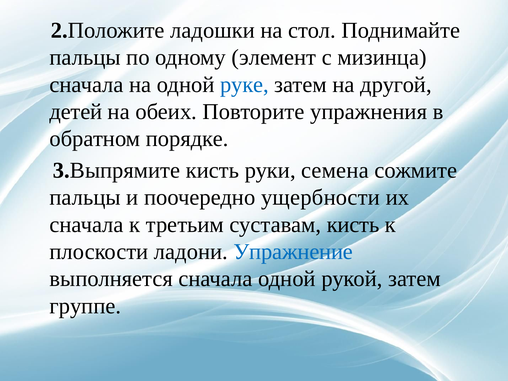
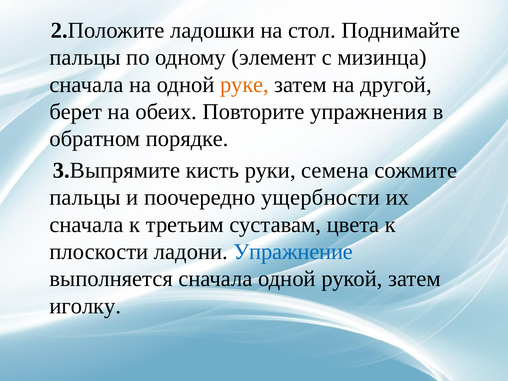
руке colour: blue -> orange
детей: детей -> берет
суставам кисть: кисть -> цвета
группе: группе -> иголку
